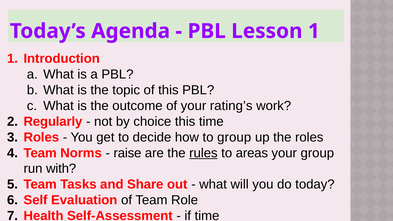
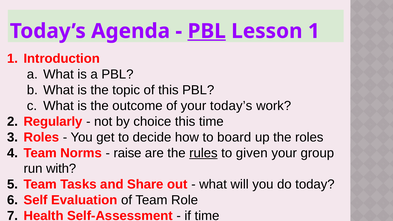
PBL at (207, 31) underline: none -> present
your rating’s: rating’s -> today’s
to group: group -> board
areas: areas -> given
